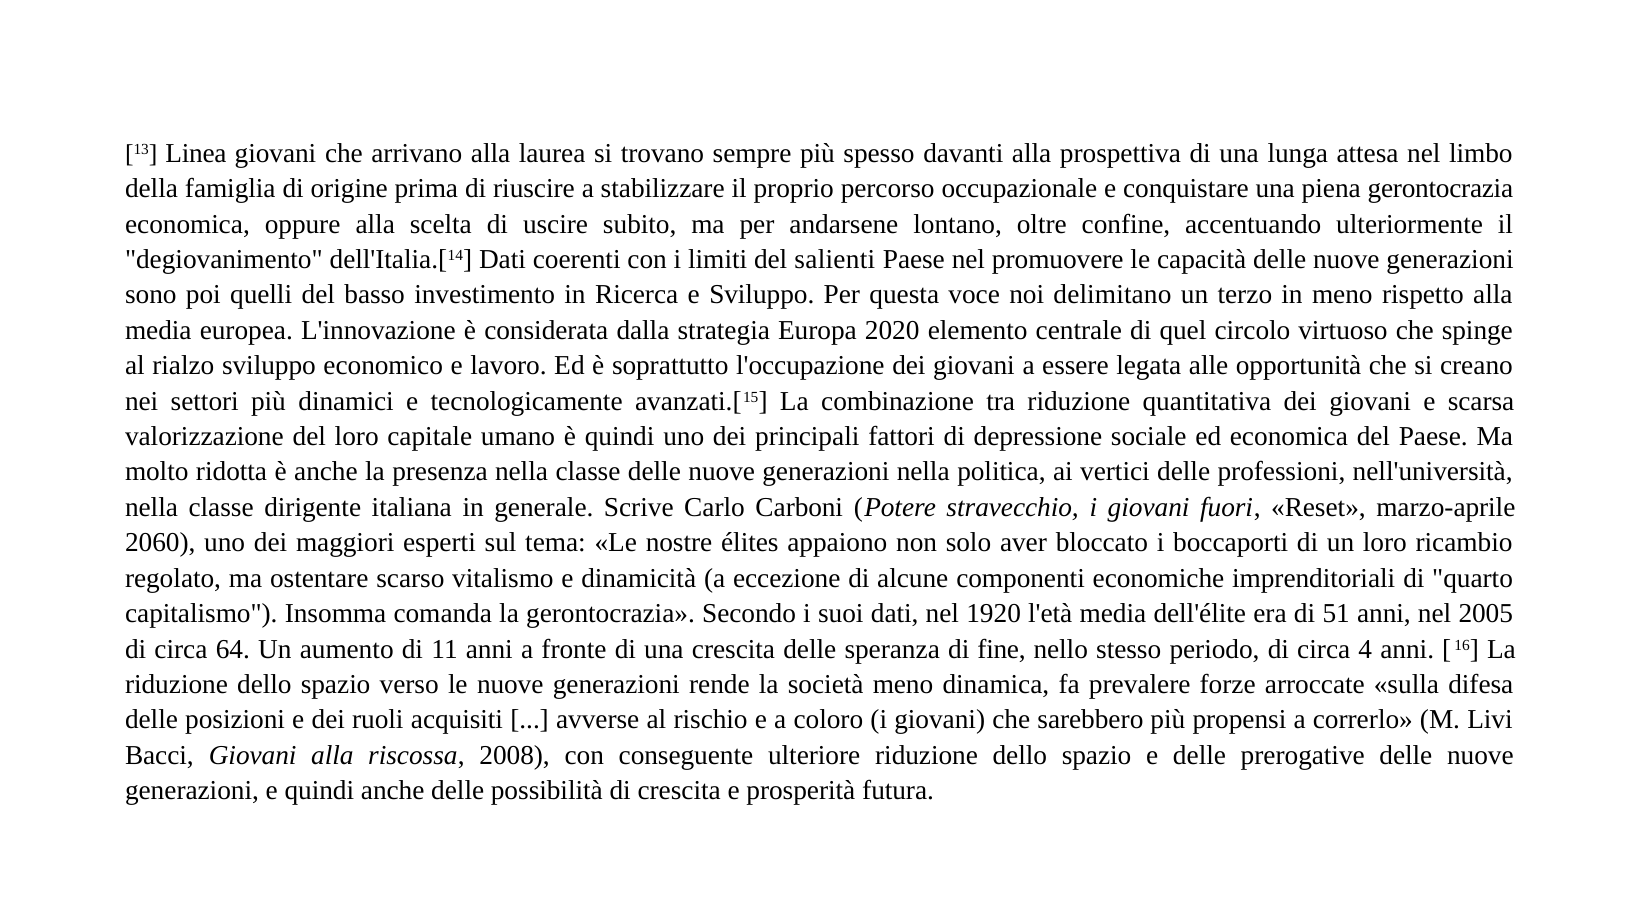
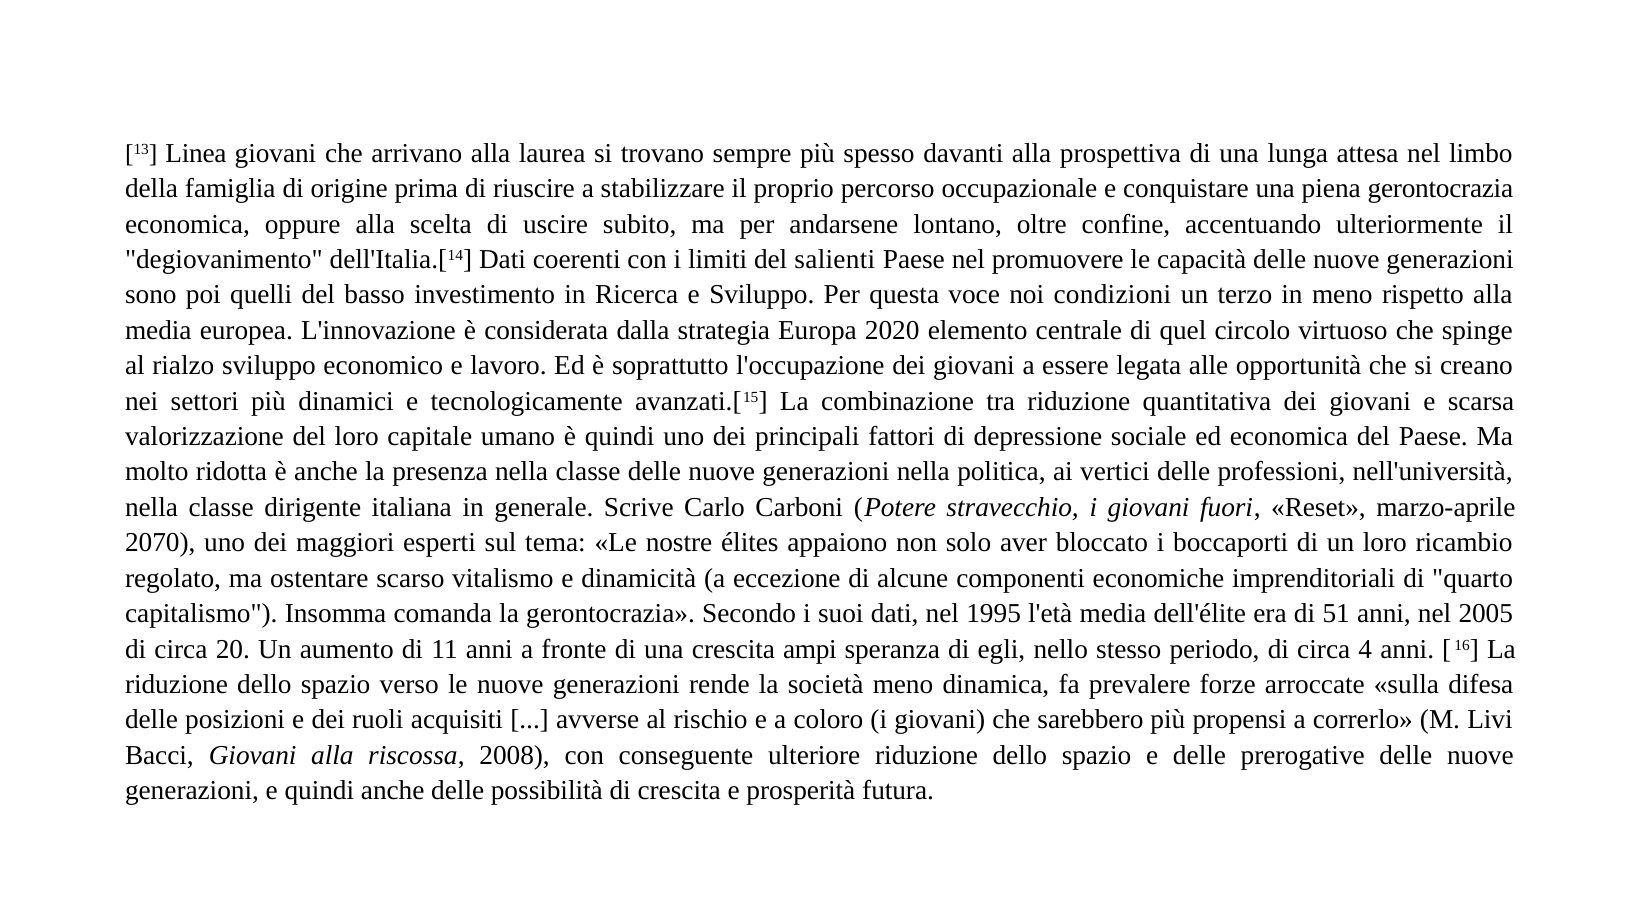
delimitano: delimitano -> condizioni
2060: 2060 -> 2070
1920: 1920 -> 1995
64: 64 -> 20
crescita delle: delle -> ampi
fine: fine -> egli
